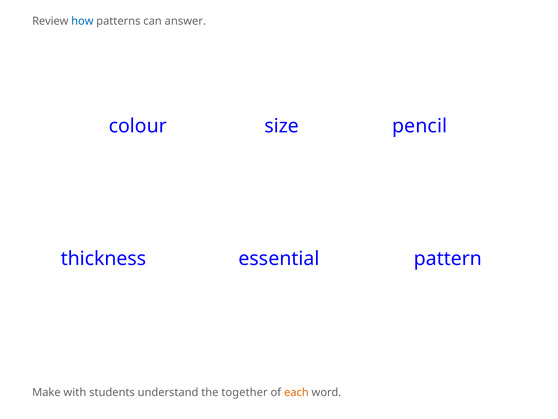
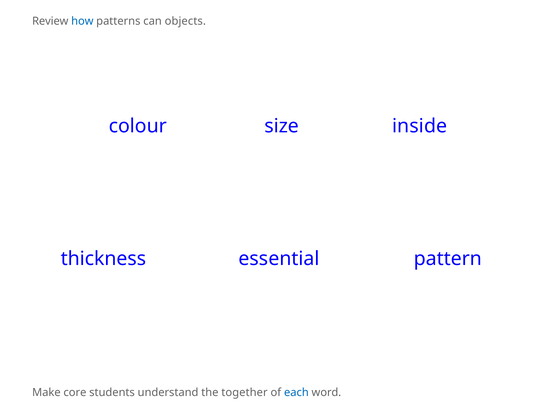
answer: answer -> objects
pencil: pencil -> inside
with: with -> core
each colour: orange -> blue
